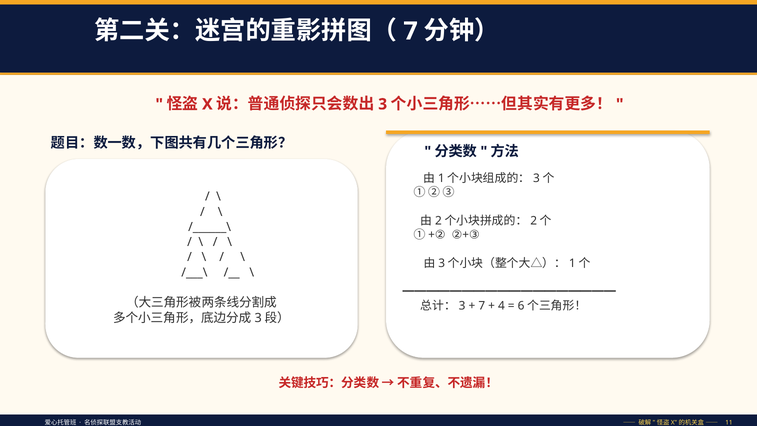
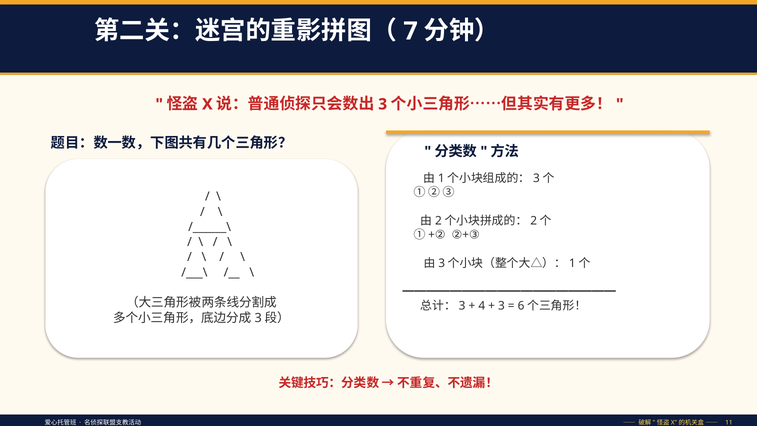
7 at (482, 306): 7 -> 4
4 at (501, 306): 4 -> 3
